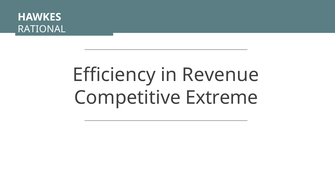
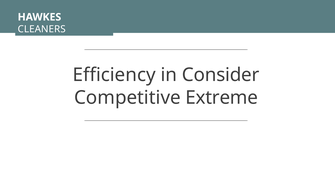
RATIONAL: RATIONAL -> CLEANERS
Revenue: Revenue -> Consider
